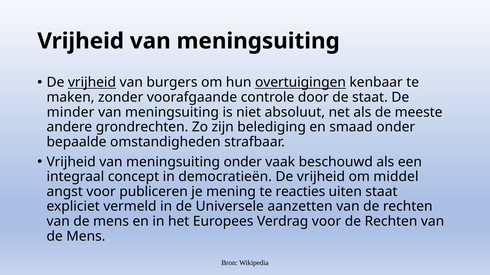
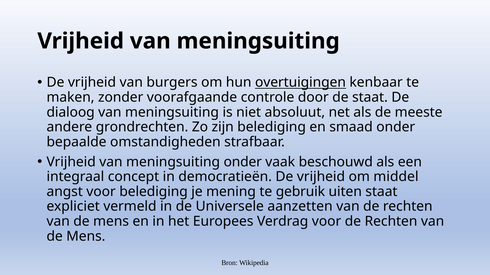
vrijheid at (92, 83) underline: present -> none
minder: minder -> dialoog
voor publiceren: publiceren -> belediging
reacties: reacties -> gebruik
